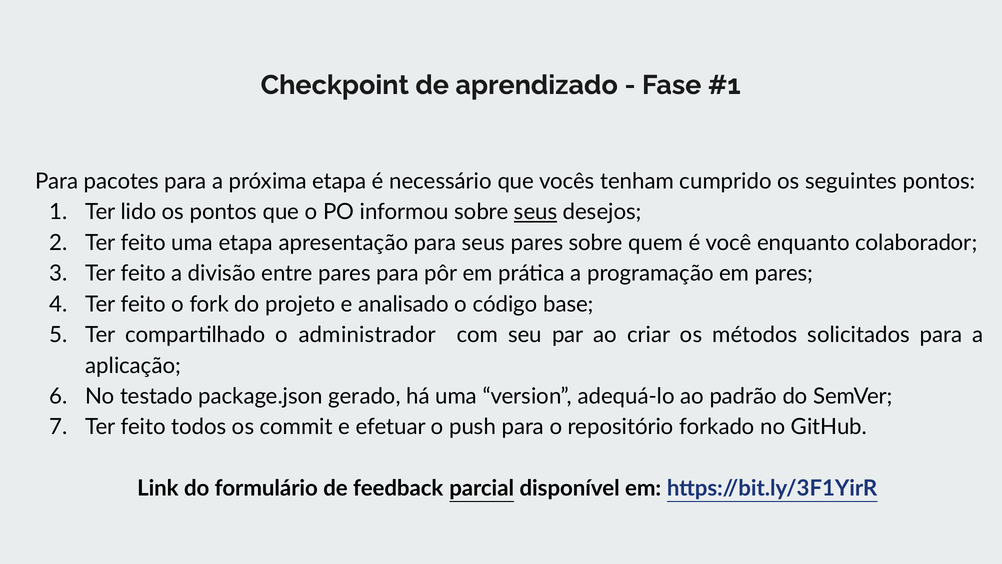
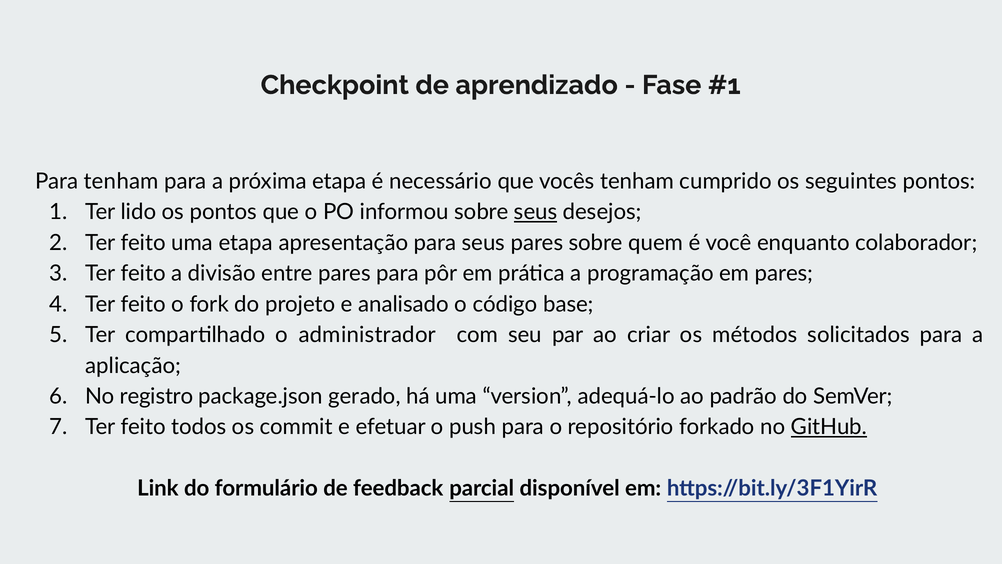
Para pacotes: pacotes -> tenham
testado: testado -> registro
GitHub underline: none -> present
